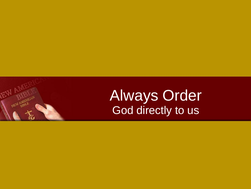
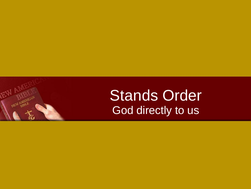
Always: Always -> Stands
